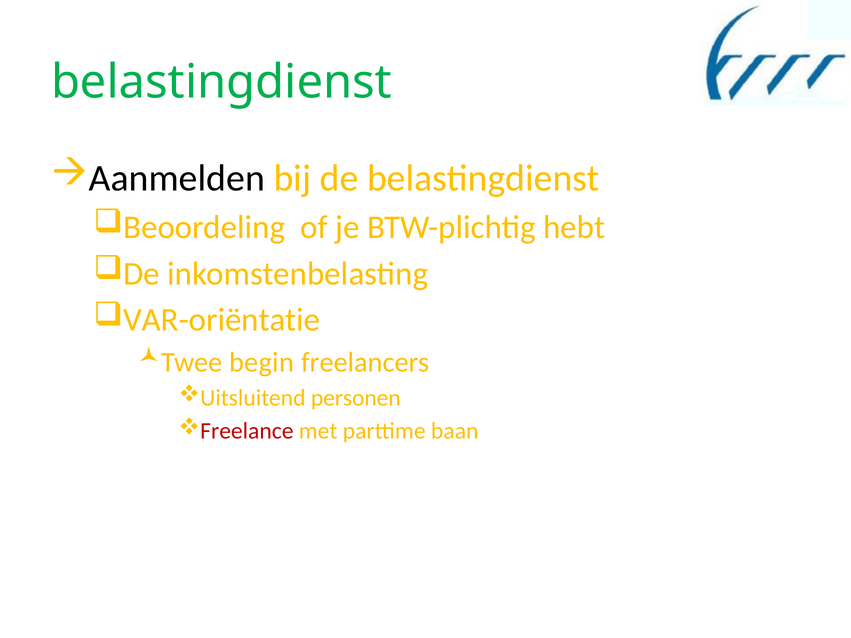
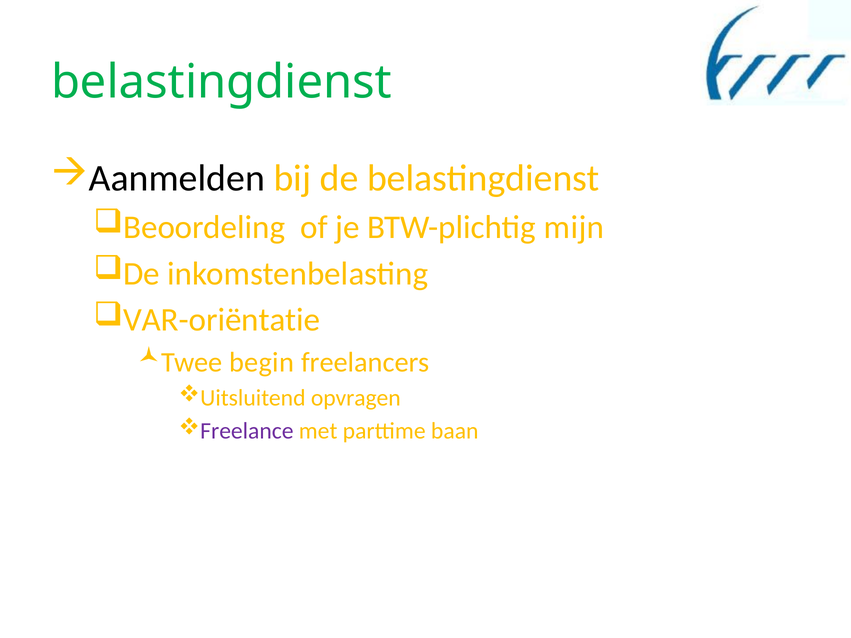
hebt: hebt -> mijn
personen: personen -> opvragen
Freelance colour: red -> purple
